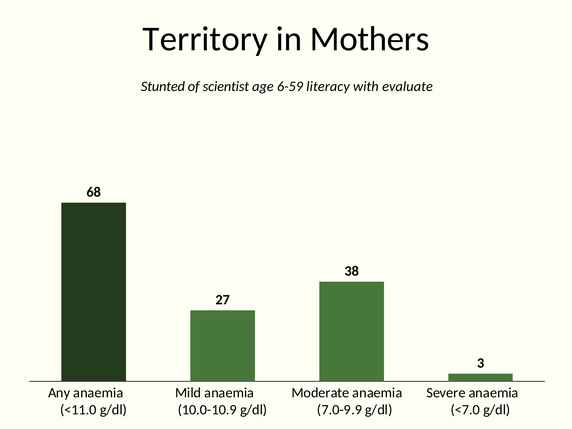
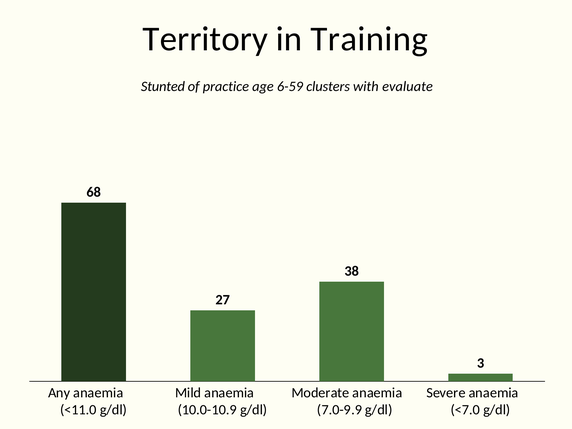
Mothers: Mothers -> Training
scientist: scientist -> practice
literacy: literacy -> clusters
